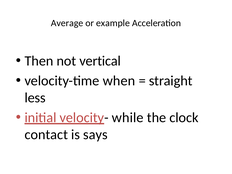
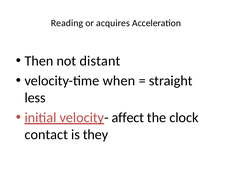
Average: Average -> Reading
example: example -> acquires
vertical: vertical -> distant
while: while -> affect
says: says -> they
